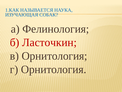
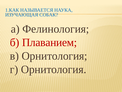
Ласточкин: Ласточкин -> Плаванием
